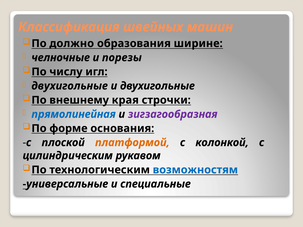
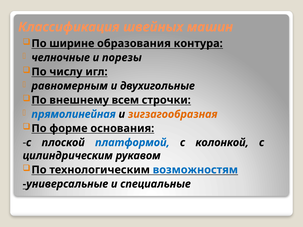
должно: должно -> ширине
ширине: ширине -> контура
двухигольные at (70, 86): двухигольные -> равномерным
края: края -> всем
зигзагообразная colour: purple -> orange
платформой colour: orange -> blue
